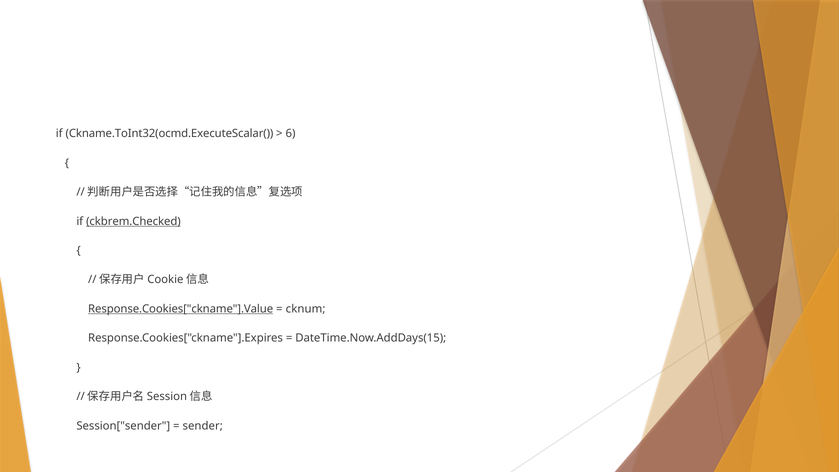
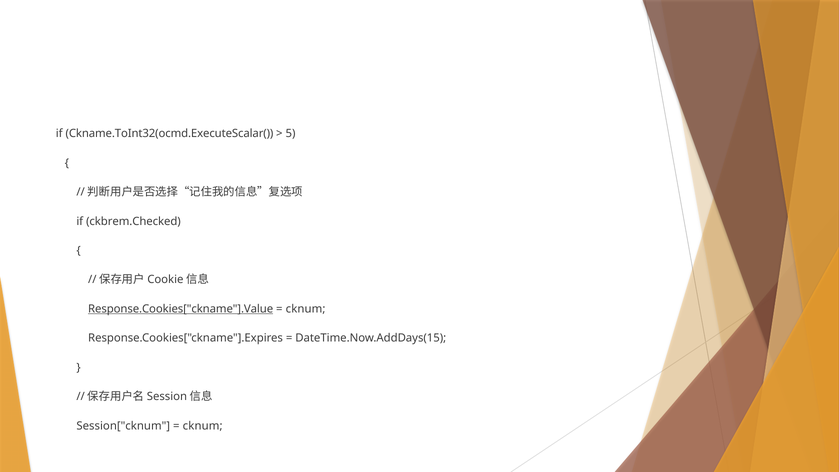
6: 6 -> 5
ckbrem.Checked underline: present -> none
Session["sender: Session["sender -> Session["cknum
sender at (203, 426): sender -> cknum
